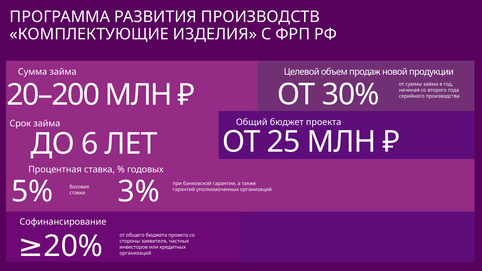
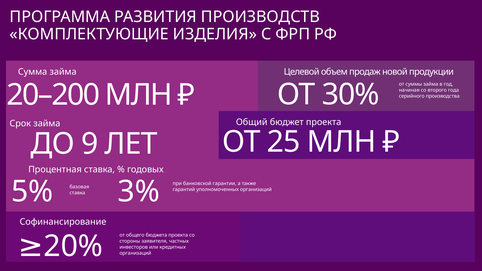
6: 6 -> 9
